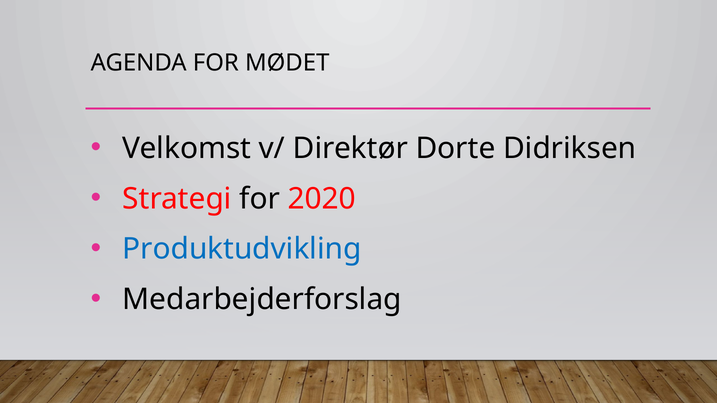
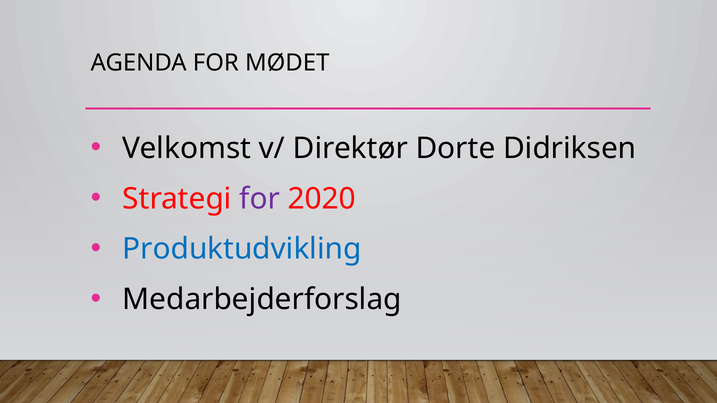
for at (260, 199) colour: black -> purple
